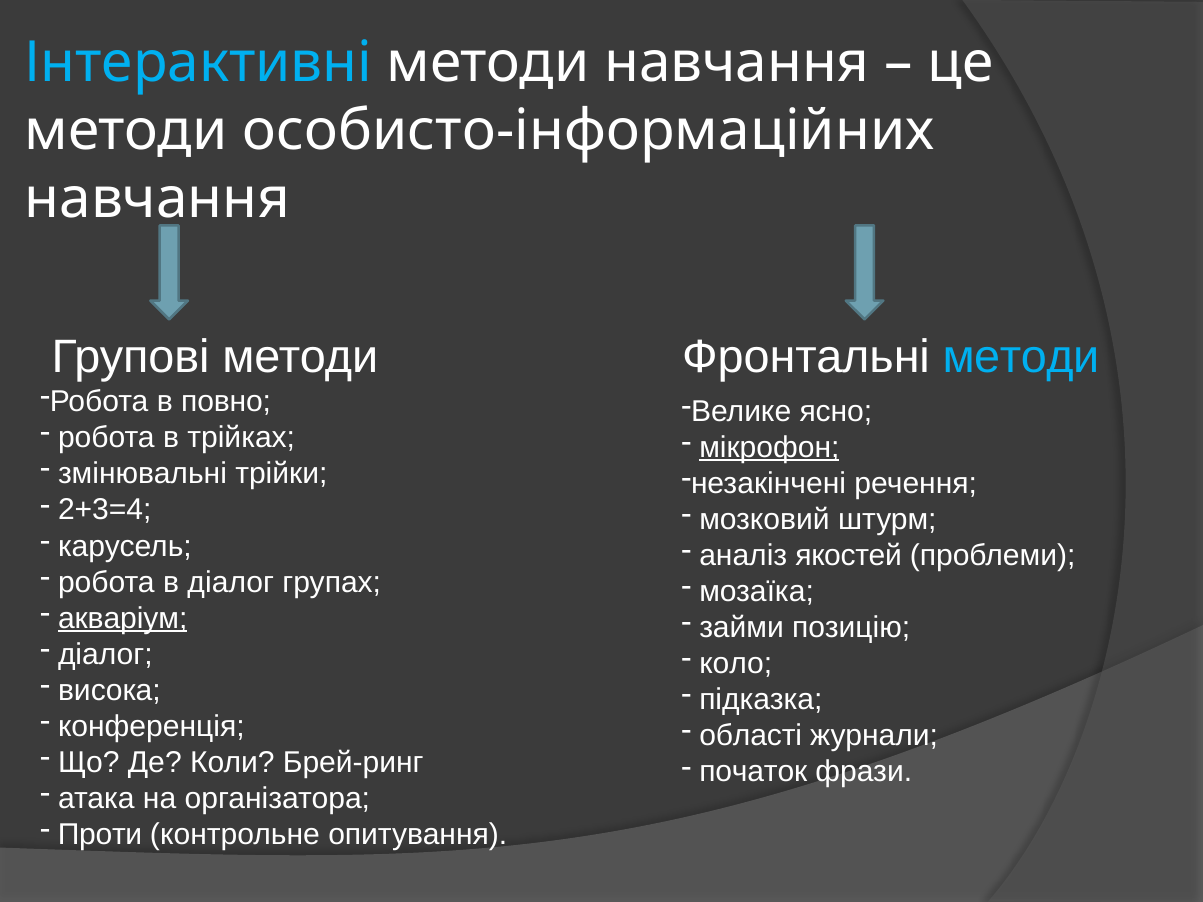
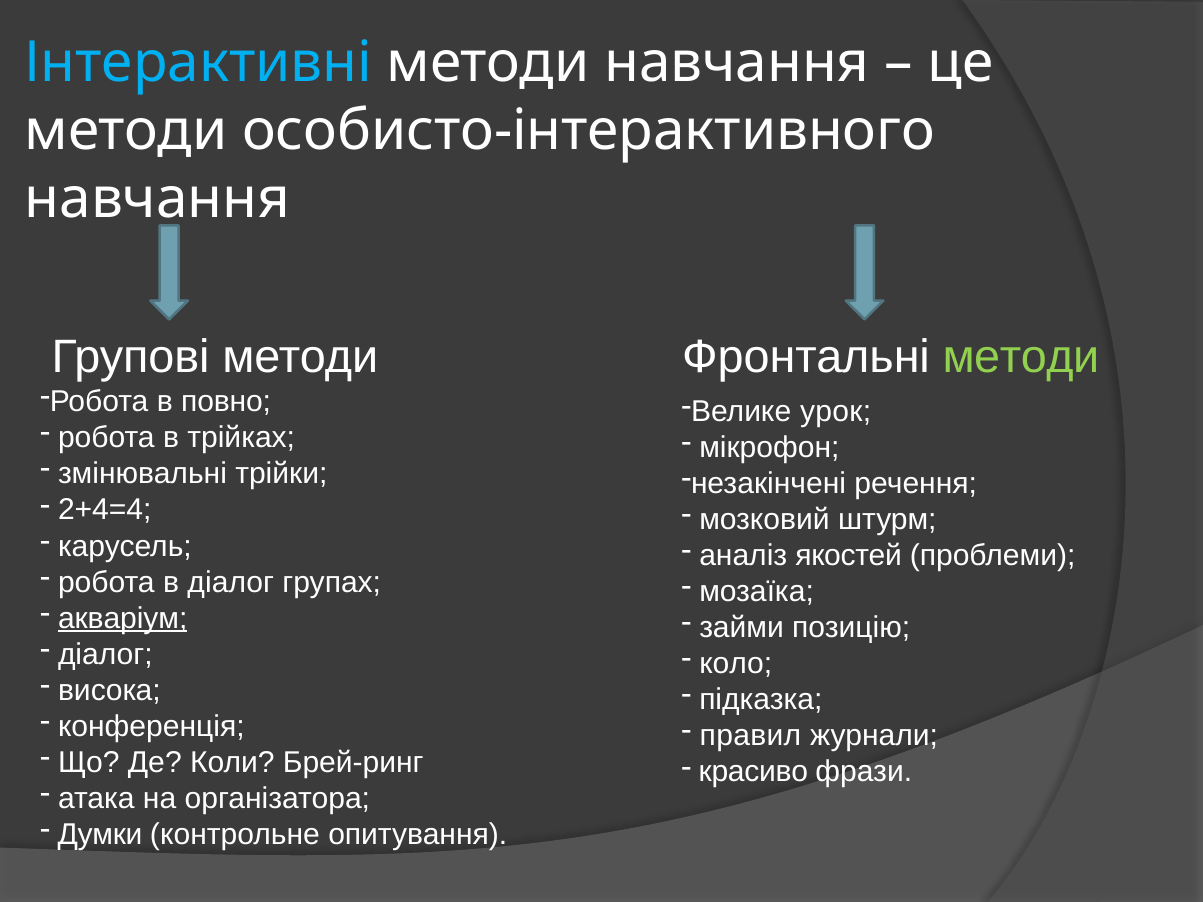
особисто-інформаційних: особисто-інформаційних -> особисто-інтерактивного
методи at (1021, 357) colour: light blue -> light green
ясно: ясно -> урок
мікрофон underline: present -> none
2+3=4: 2+3=4 -> 2+4=4
області: області -> правил
початок: початок -> красиво
Проти: Проти -> Думки
